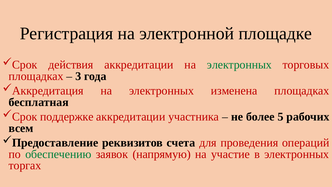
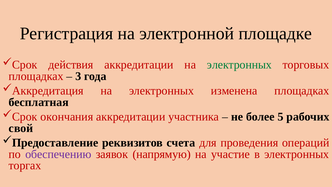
поддержке: поддержке -> окончания
всем: всем -> свой
обеспечению colour: green -> purple
